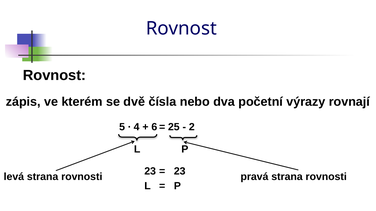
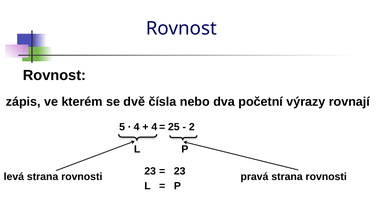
6 at (154, 127): 6 -> 4
